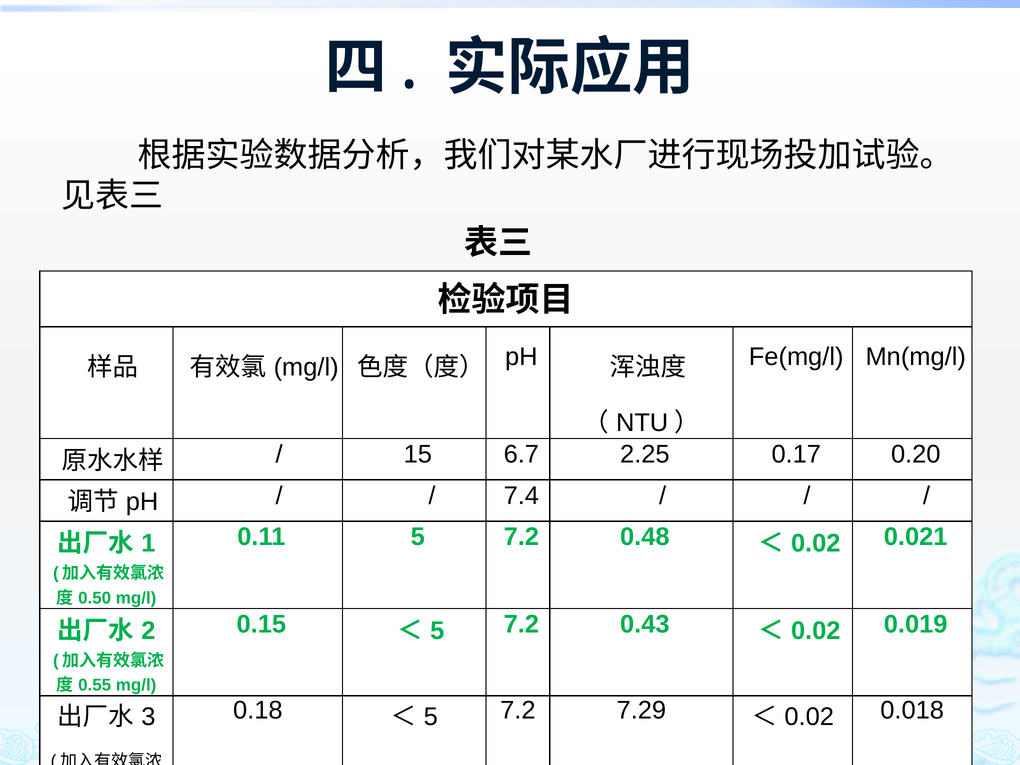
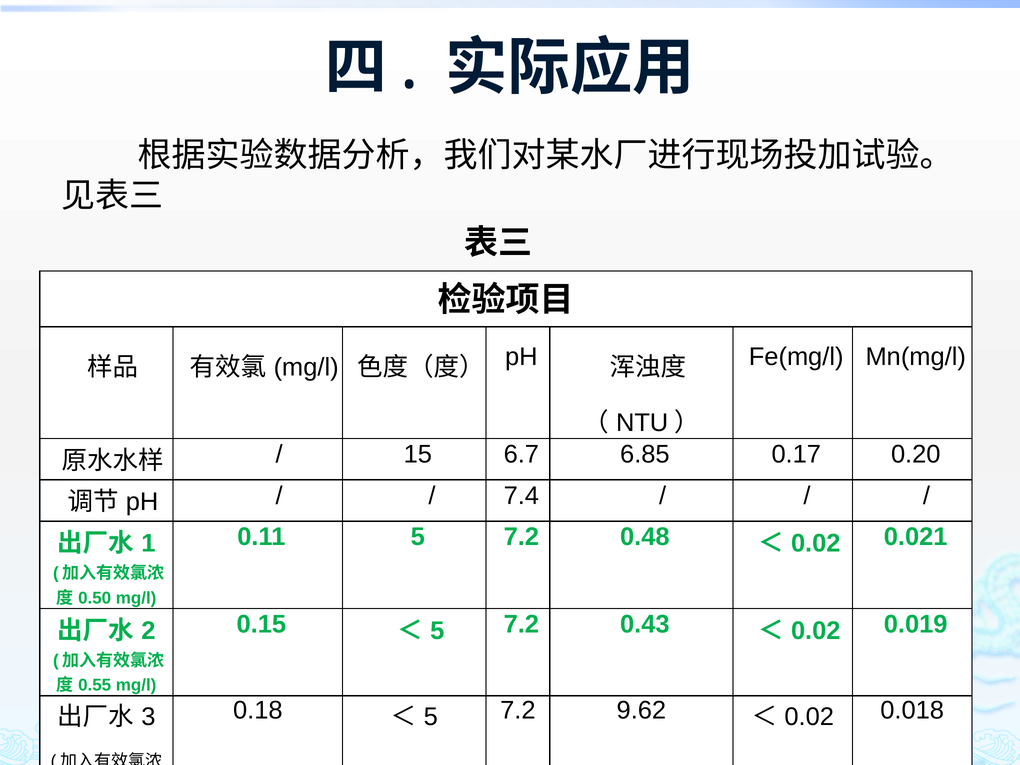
2.25: 2.25 -> 6.85
7.29: 7.29 -> 9.62
